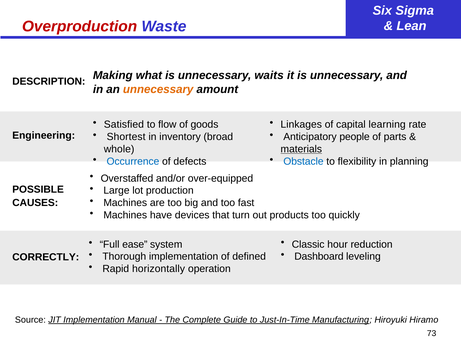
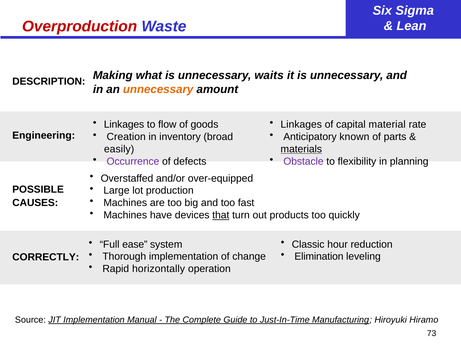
Satisfied at (124, 124): Satisfied -> Linkages
learning: learning -> material
Shortest: Shortest -> Creation
people: people -> known
whole: whole -> easily
Occurrence colour: blue -> purple
Obstacle colour: blue -> purple
that underline: none -> present
defined: defined -> change
Dashboard: Dashboard -> Elimination
